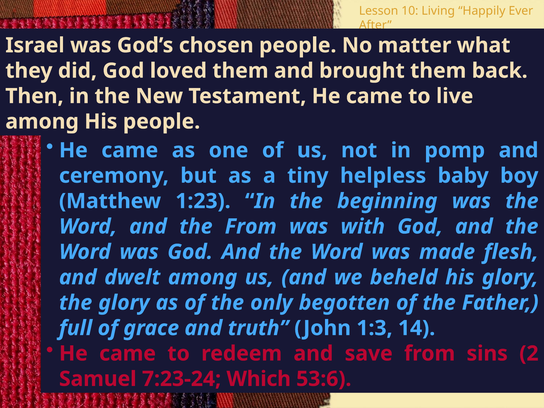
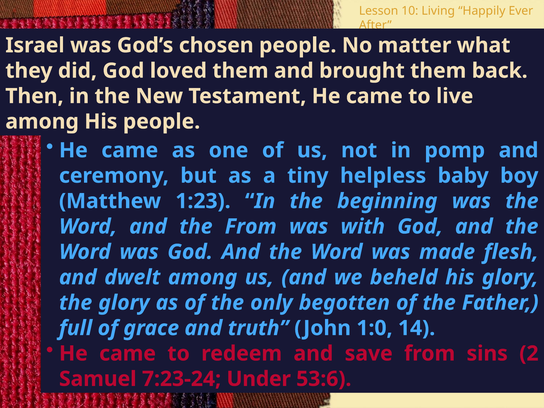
1:3: 1:3 -> 1:0
Which: Which -> Under
